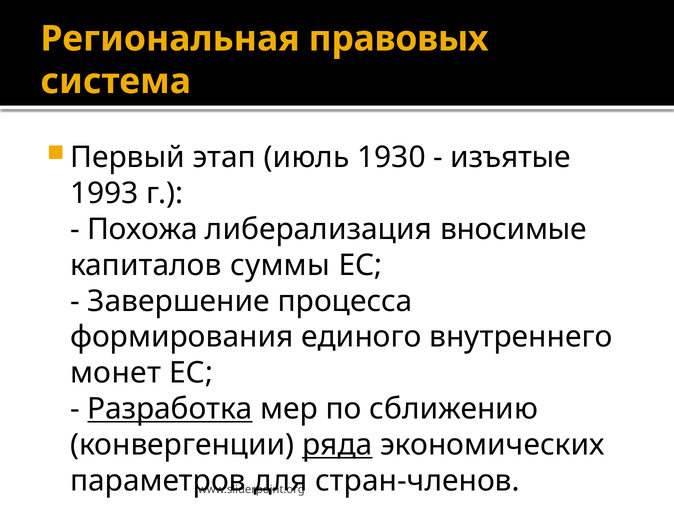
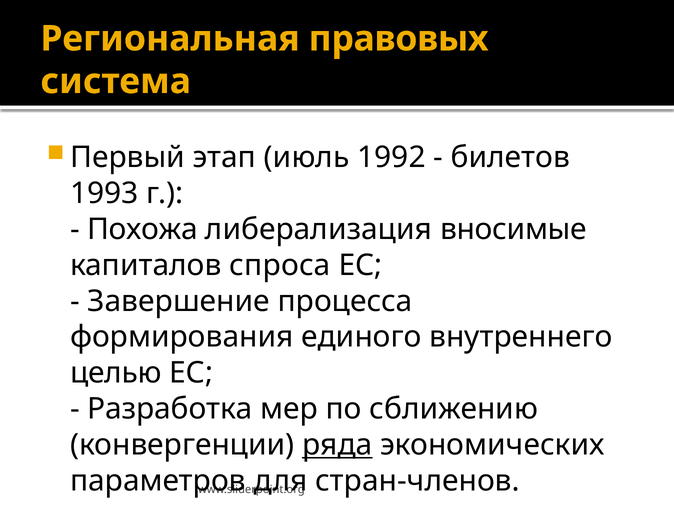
1930: 1930 -> 1992
изъятые: изъятые -> билетов
суммы: суммы -> спроса
монет: монет -> целью
Разработка underline: present -> none
